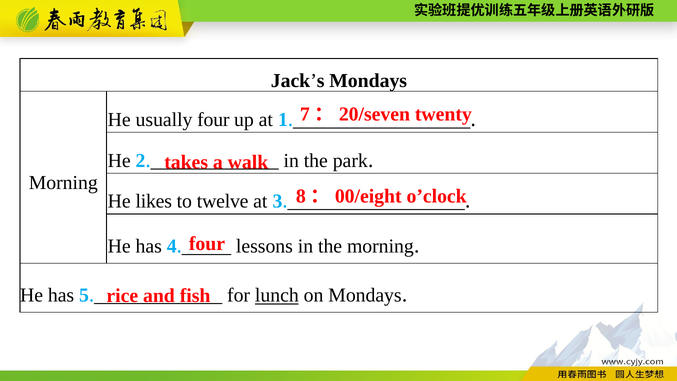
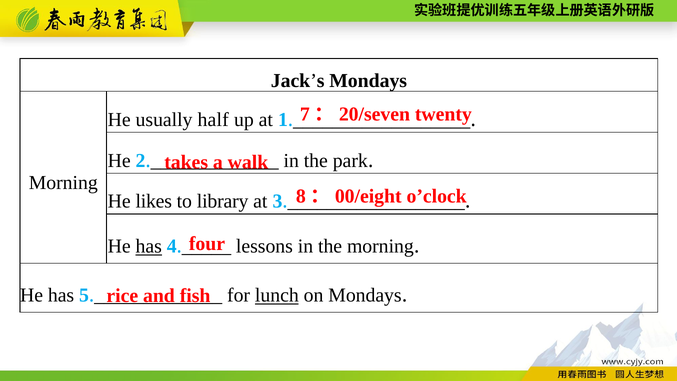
usually four: four -> half
twelve: twelve -> library
has at (149, 246) underline: none -> present
